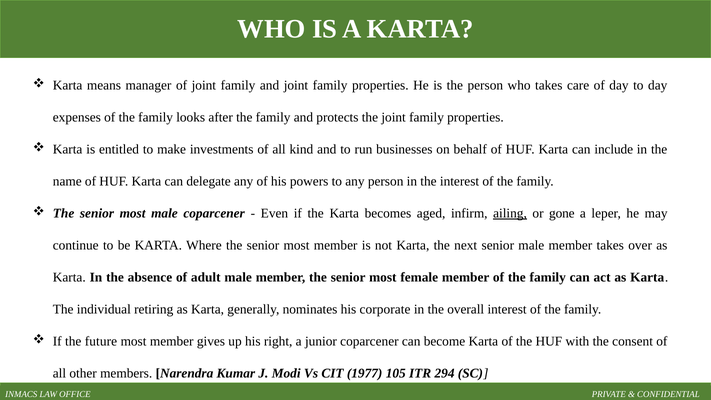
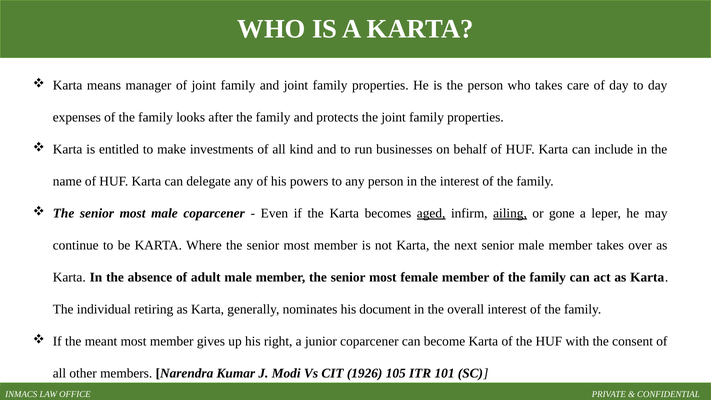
aged underline: none -> present
corporate: corporate -> document
future: future -> meant
1977: 1977 -> 1926
294: 294 -> 101
